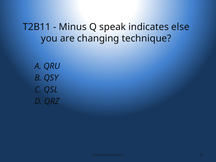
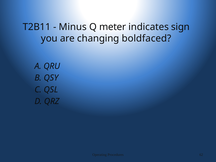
speak: speak -> meter
else: else -> sign
technique: technique -> boldfaced
